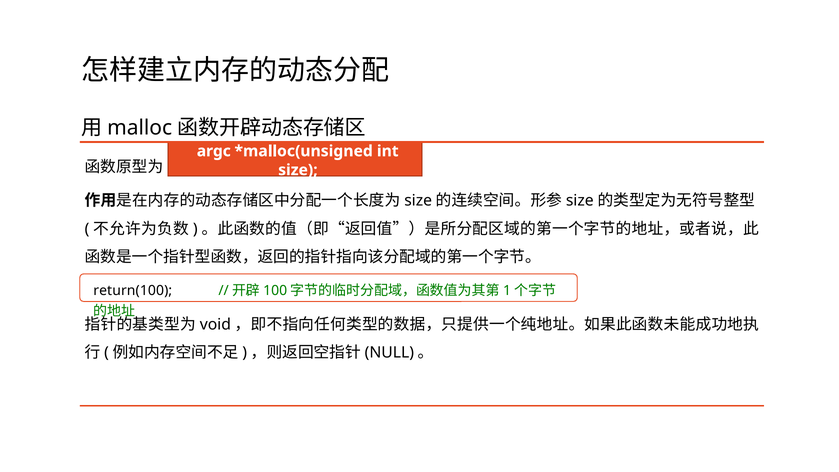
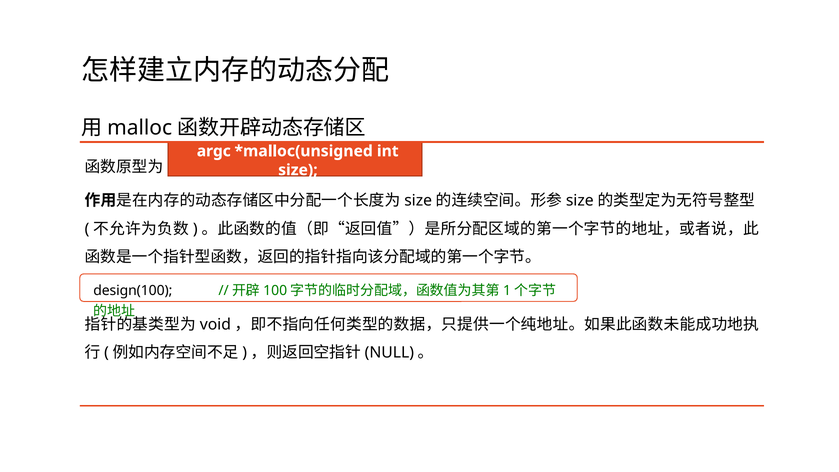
return(100: return(100 -> design(100
